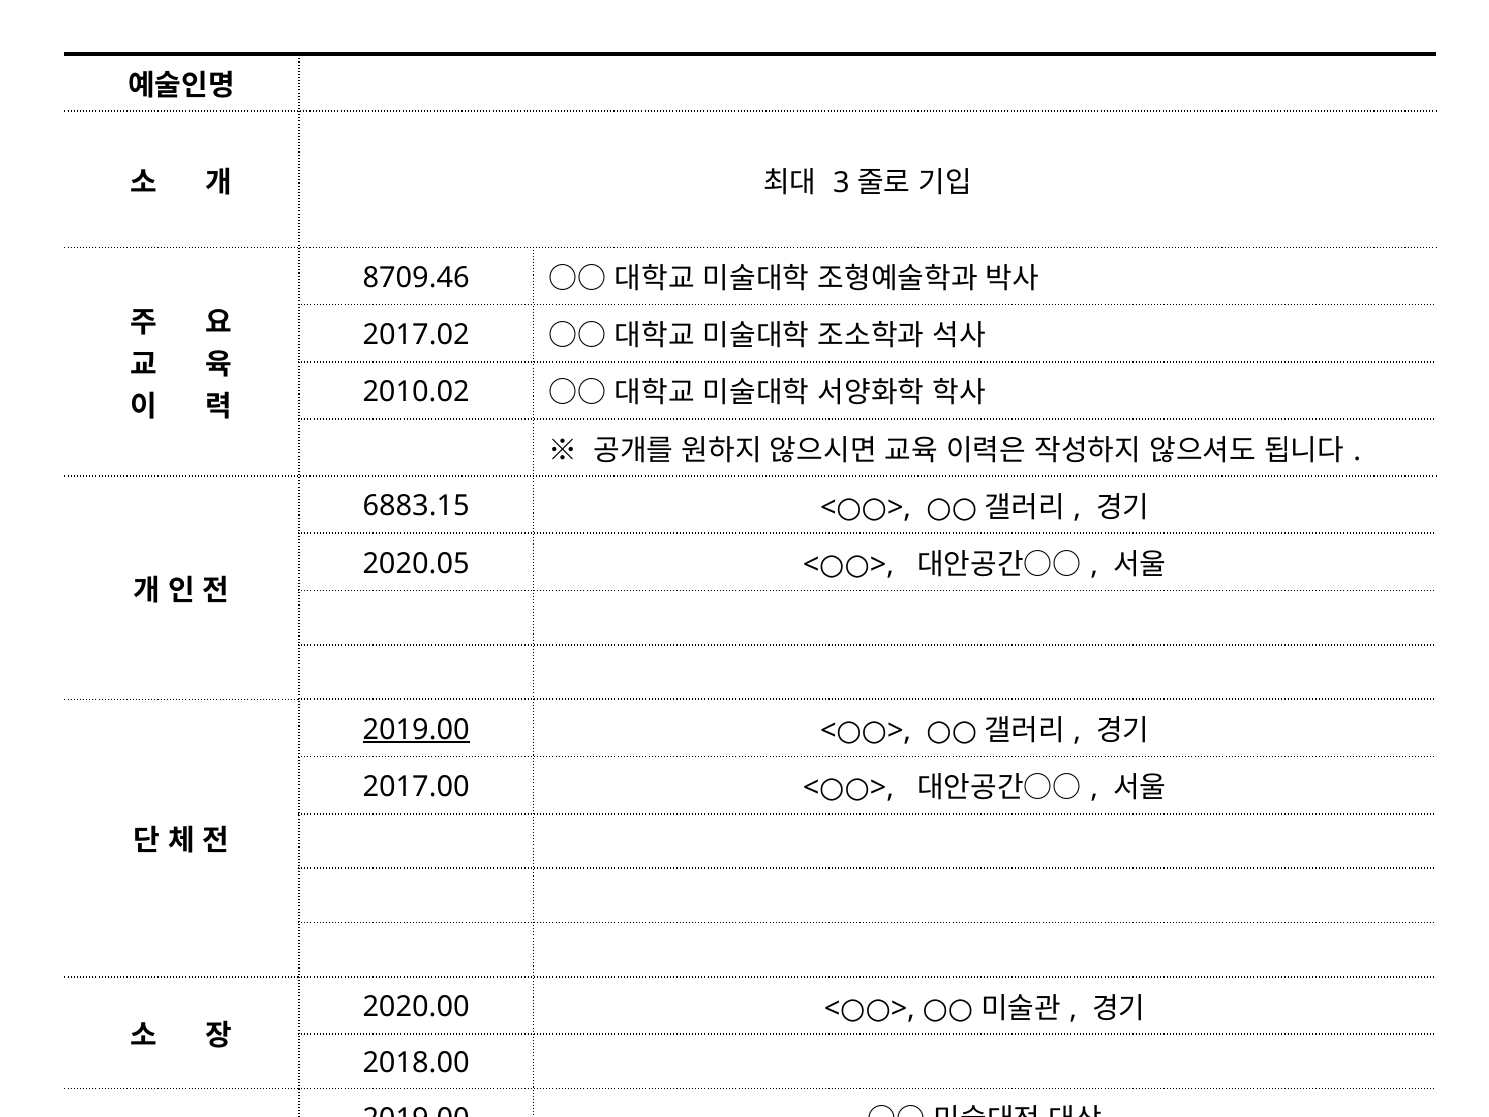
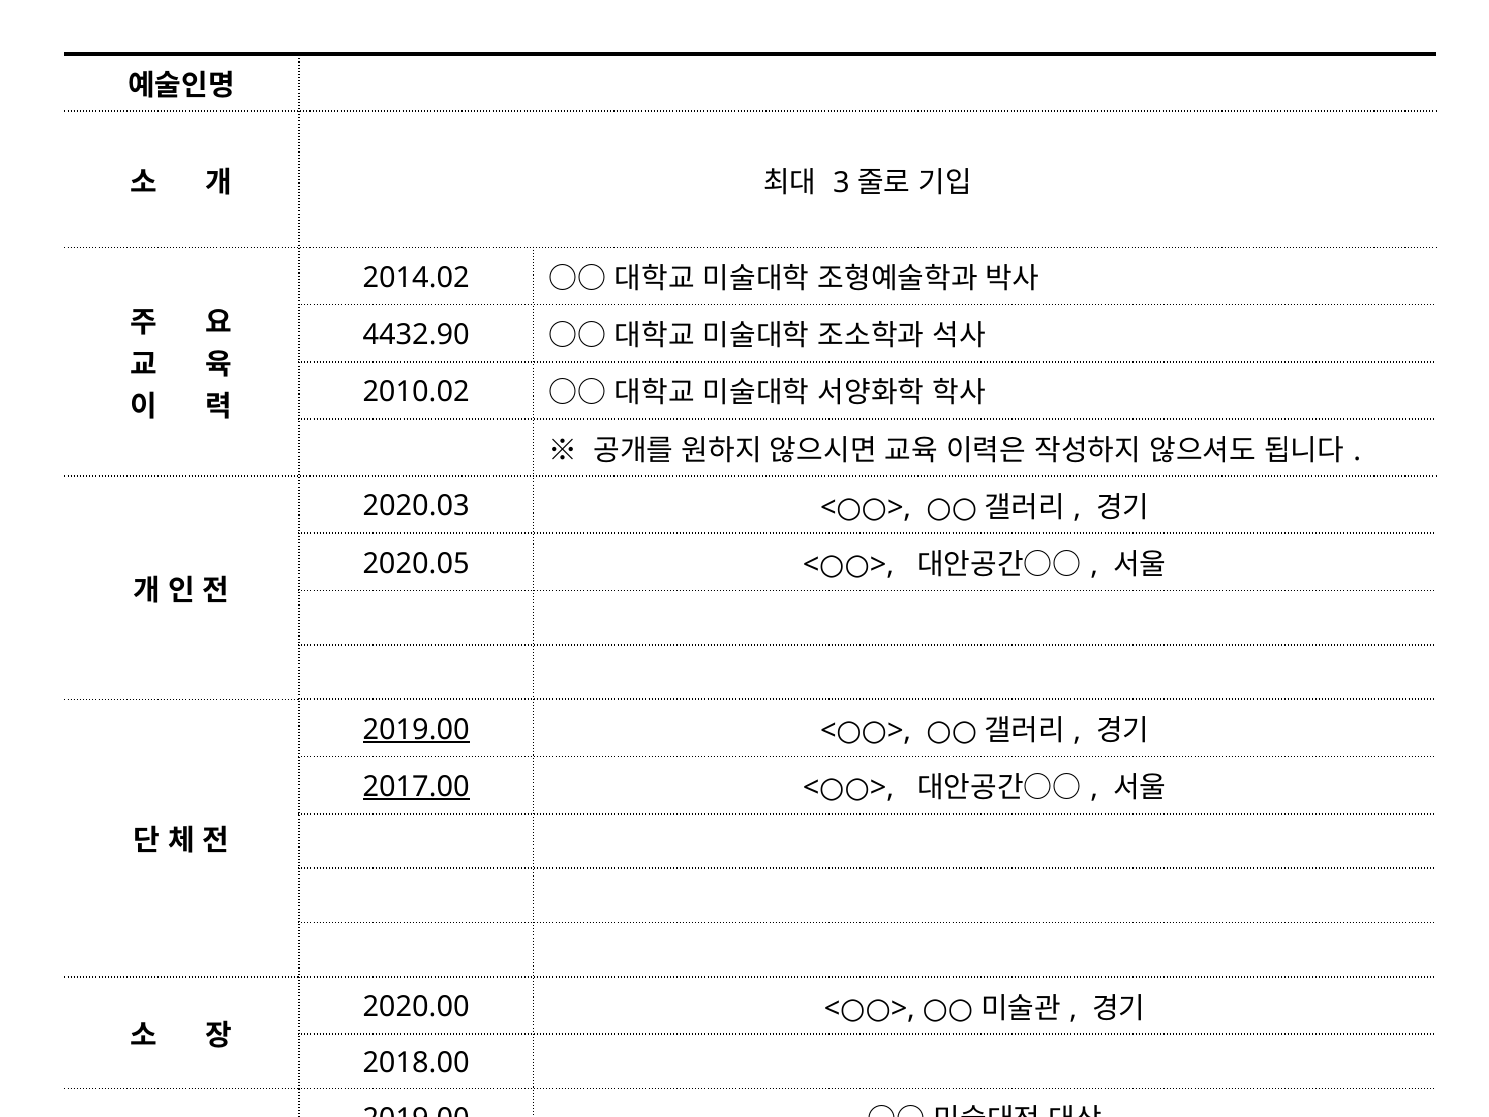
8709.46: 8709.46 -> 2014.02
2017.02: 2017.02 -> 4432.90
6883.15: 6883.15 -> 2020.03
2017.00 underline: none -> present
